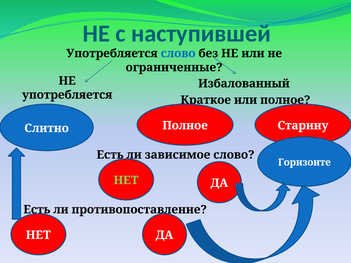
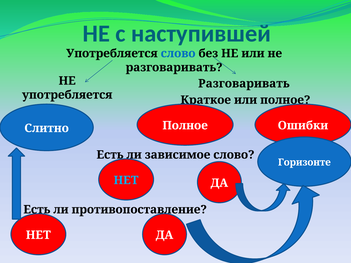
ограниченные at (174, 67): ограниченные -> разговаривать
Избалованный at (244, 84): Избалованный -> Разговаривать
Старину: Старину -> Ошибки
НЕТ at (126, 180) colour: light green -> light blue
